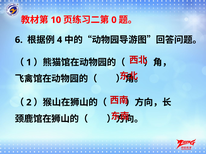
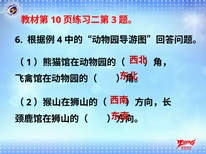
0: 0 -> 3
